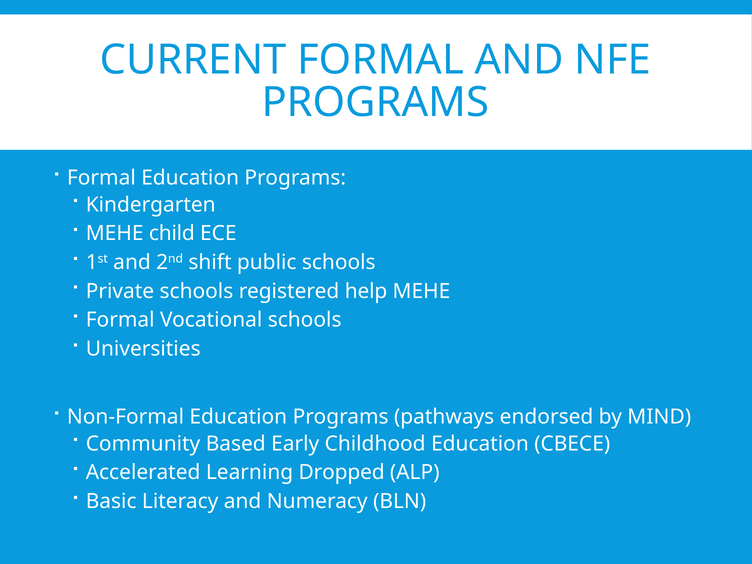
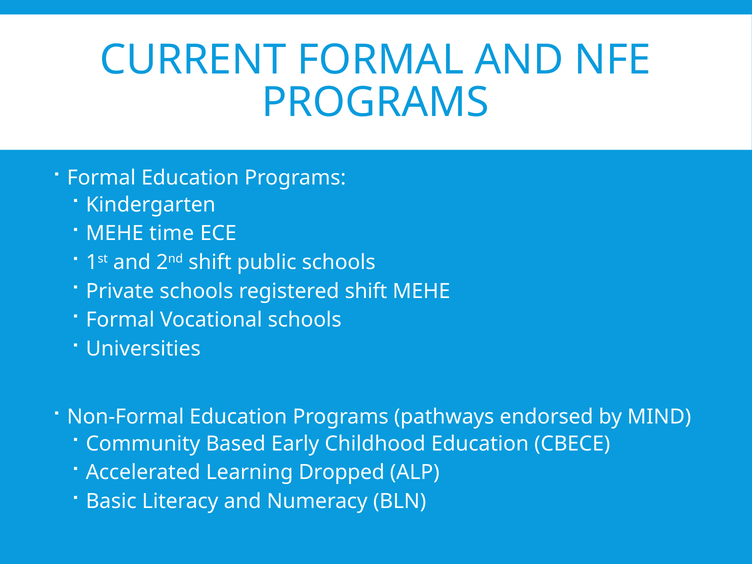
child: child -> time
registered help: help -> shift
